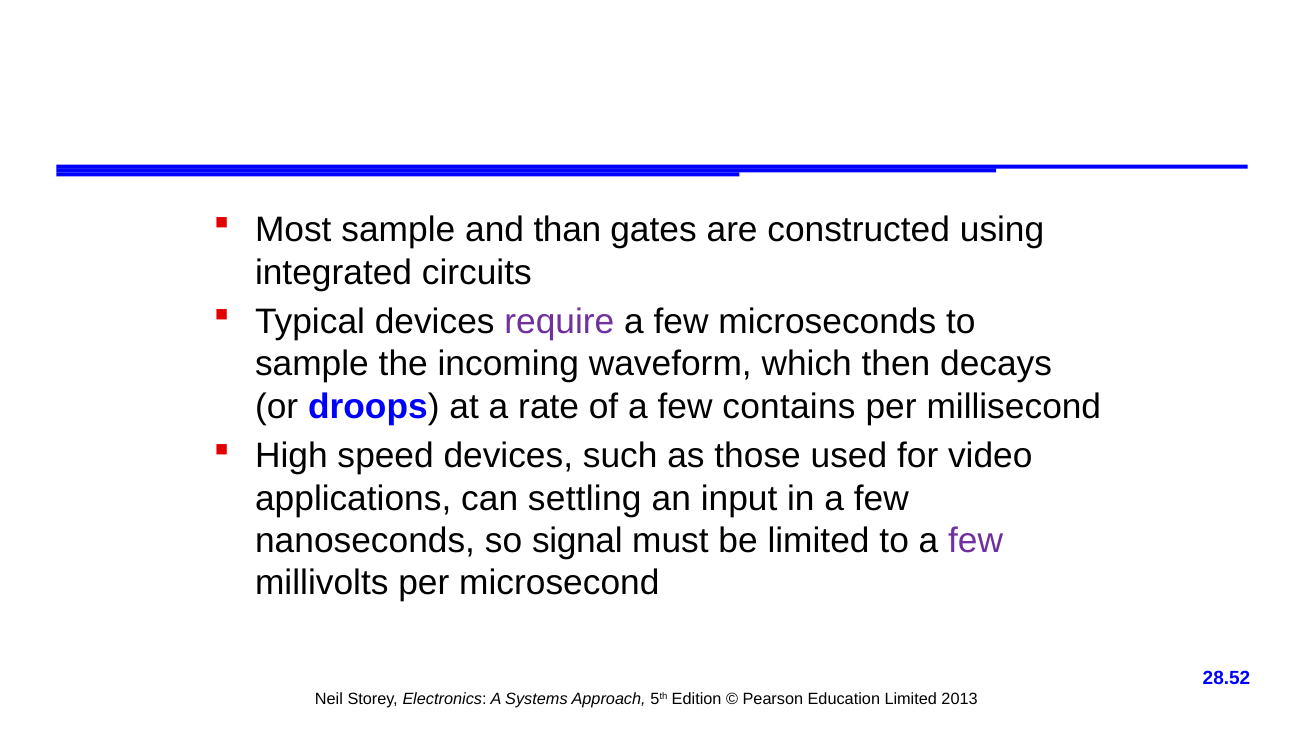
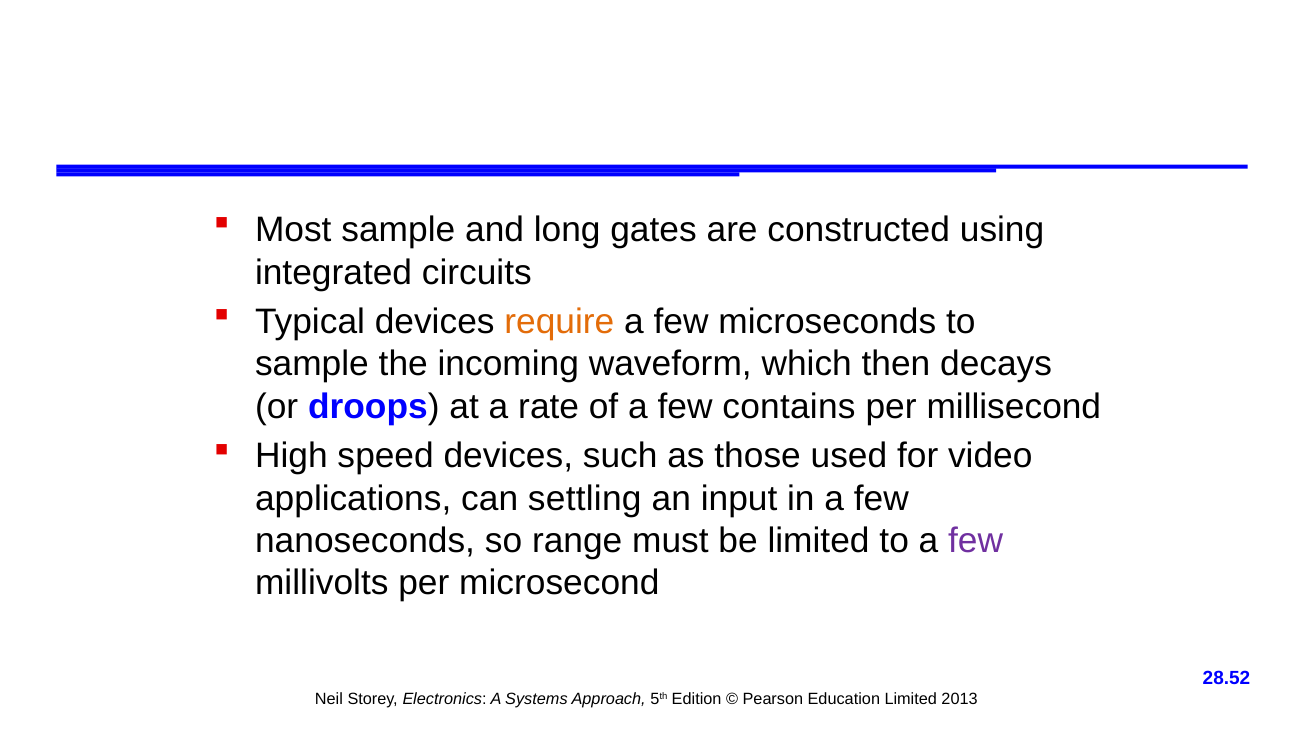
than: than -> long
require colour: purple -> orange
signal: signal -> range
